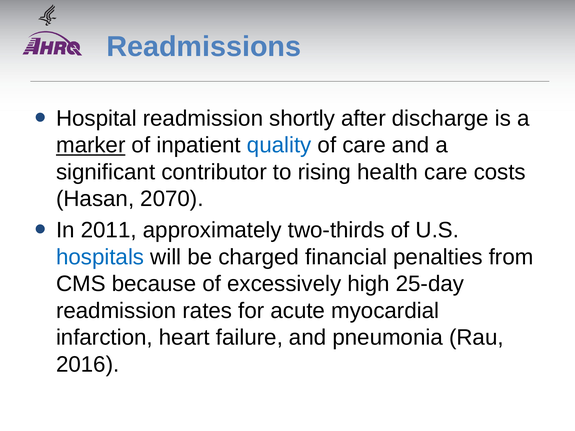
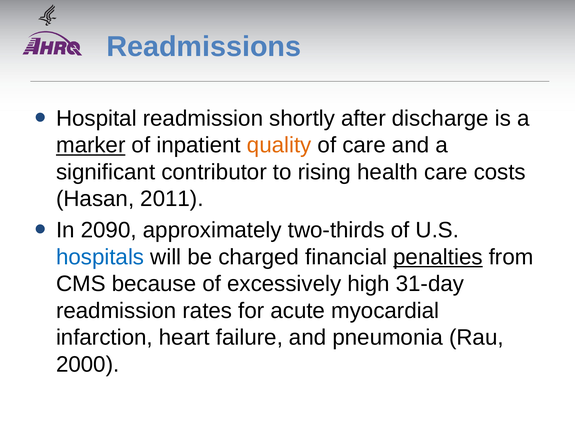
quality colour: blue -> orange
2070: 2070 -> 2011
2011: 2011 -> 2090
penalties underline: none -> present
25-day: 25-day -> 31-day
2016: 2016 -> 2000
